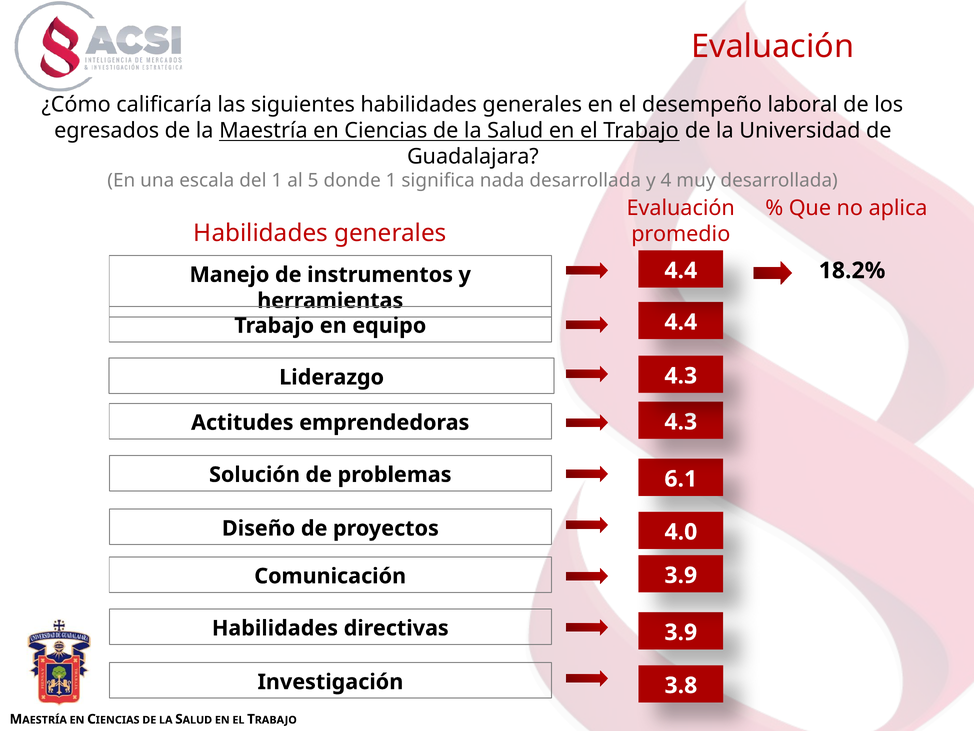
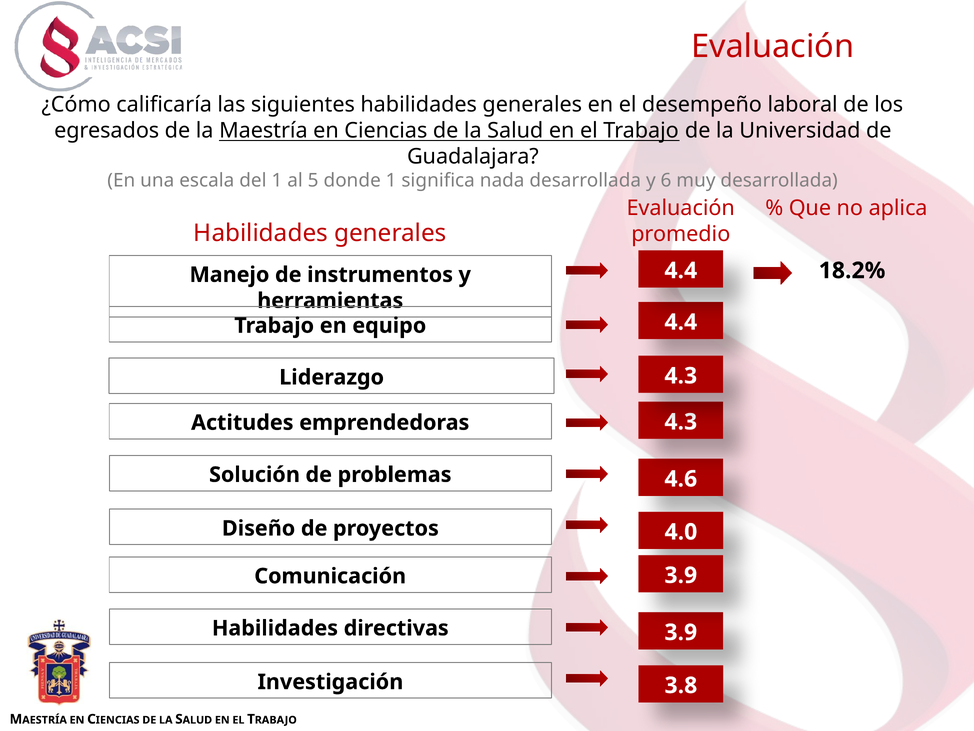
4: 4 -> 6
6.1: 6.1 -> 4.6
